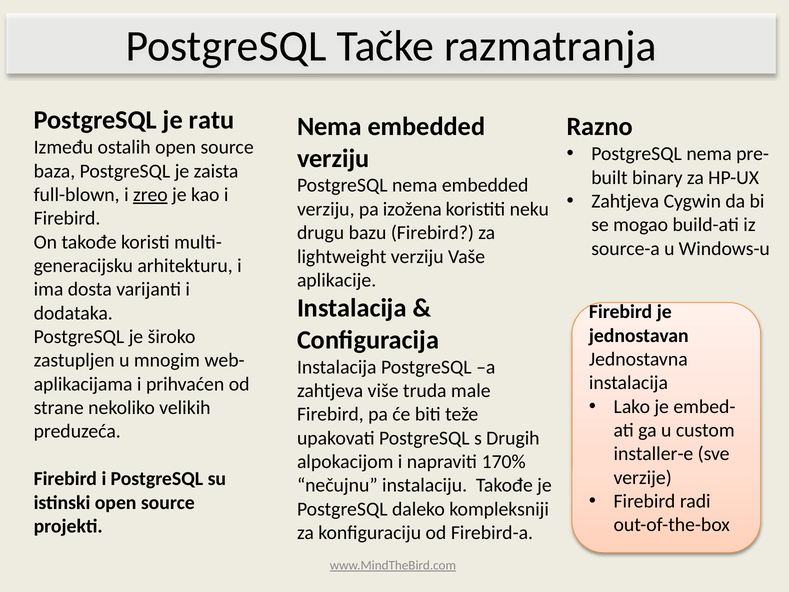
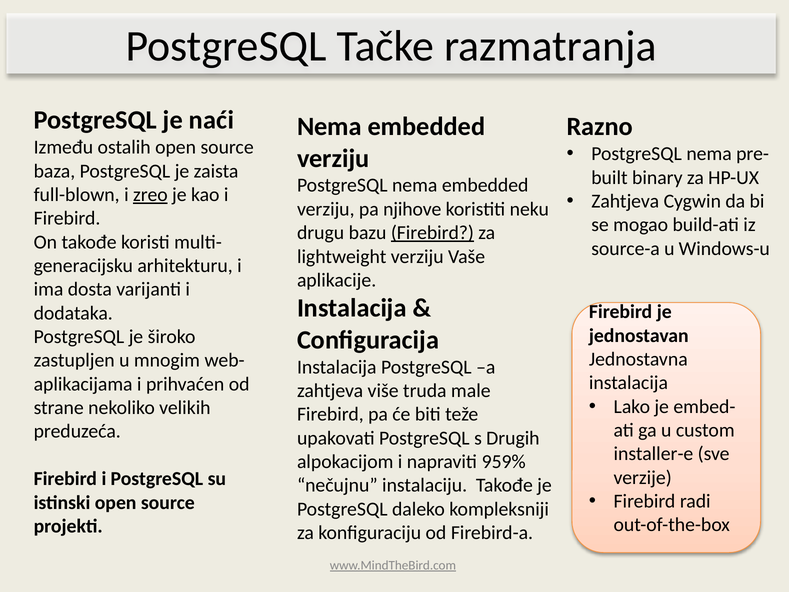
ratu: ratu -> naći
izožena: izožena -> njihove
Firebird at (432, 233) underline: none -> present
170%: 170% -> 959%
